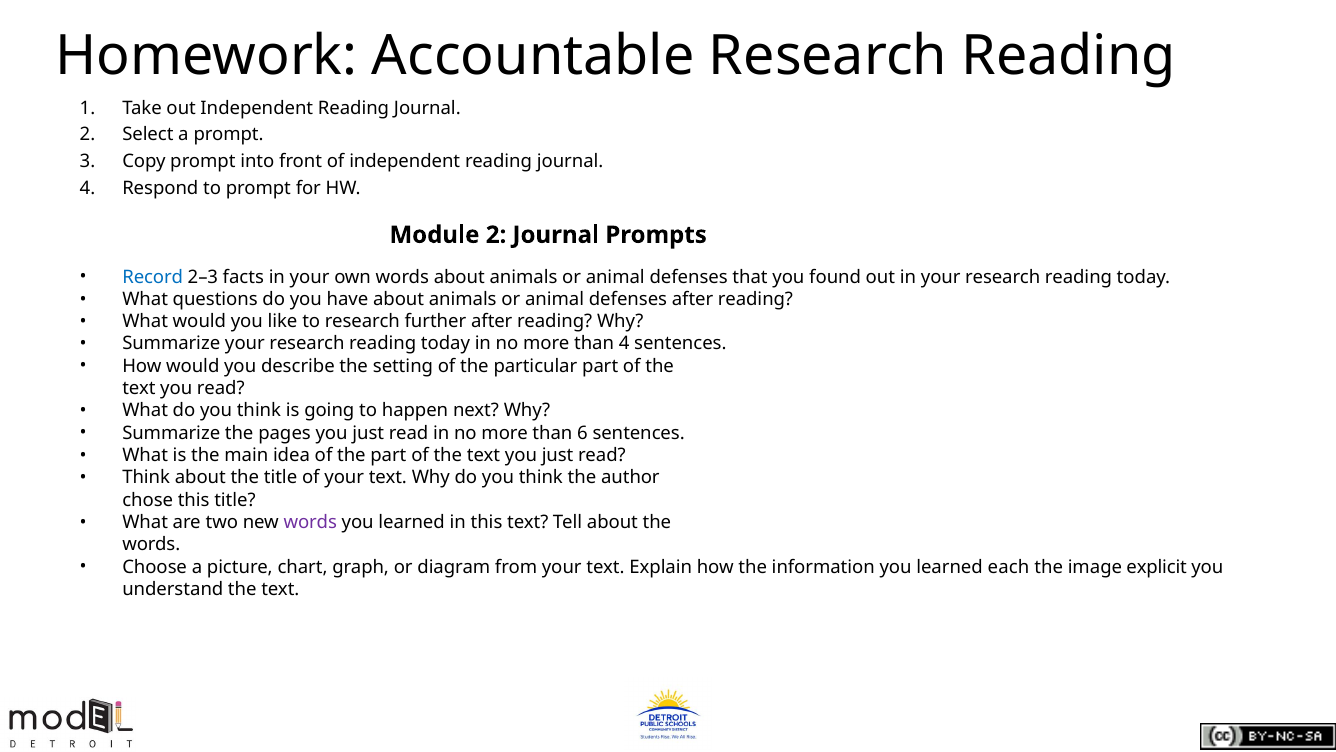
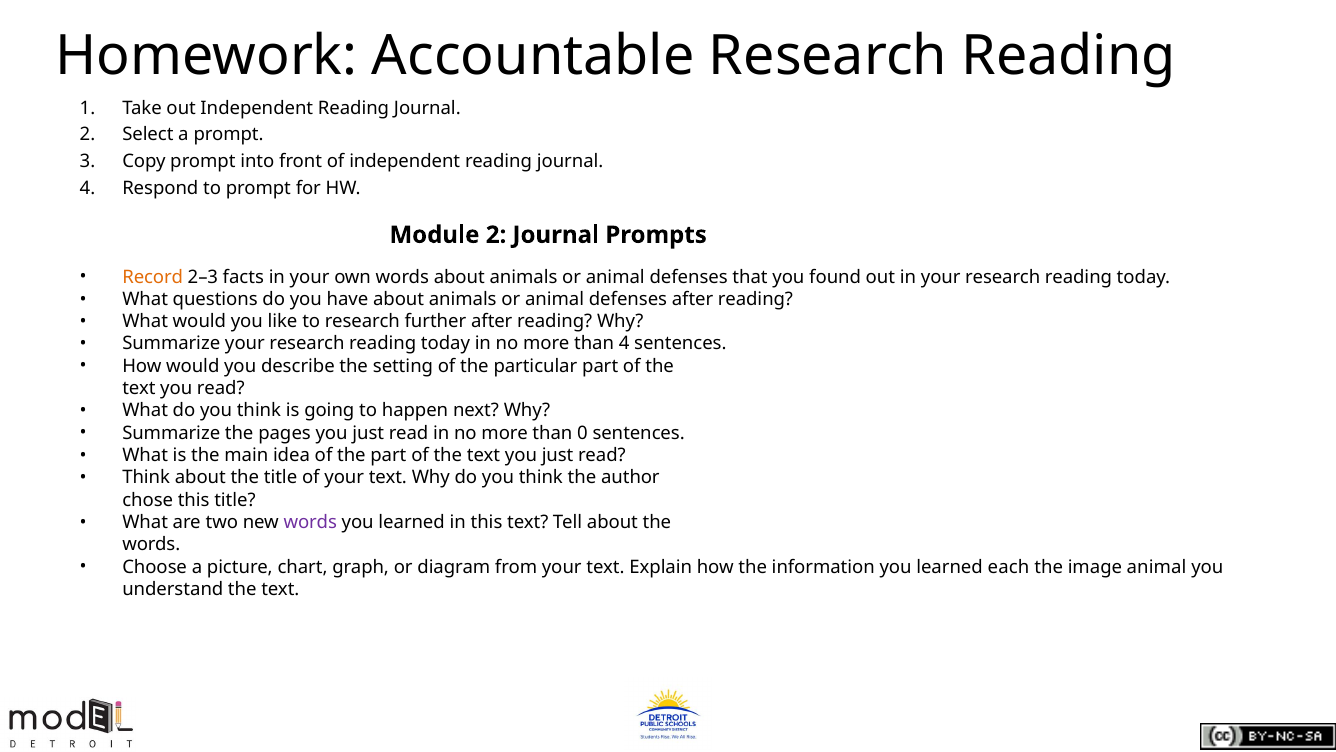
Record colour: blue -> orange
6: 6 -> 0
image explicit: explicit -> animal
